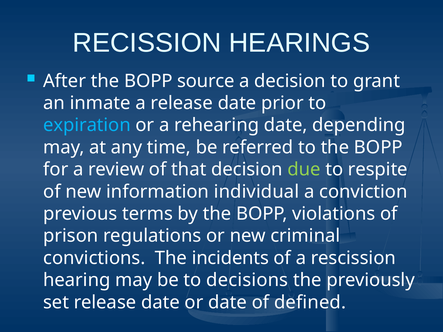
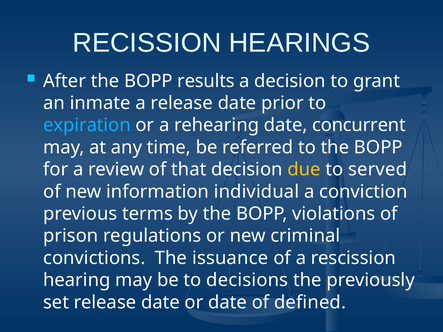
source: source -> results
depending: depending -> concurrent
due colour: light green -> yellow
respite: respite -> served
incidents: incidents -> issuance
